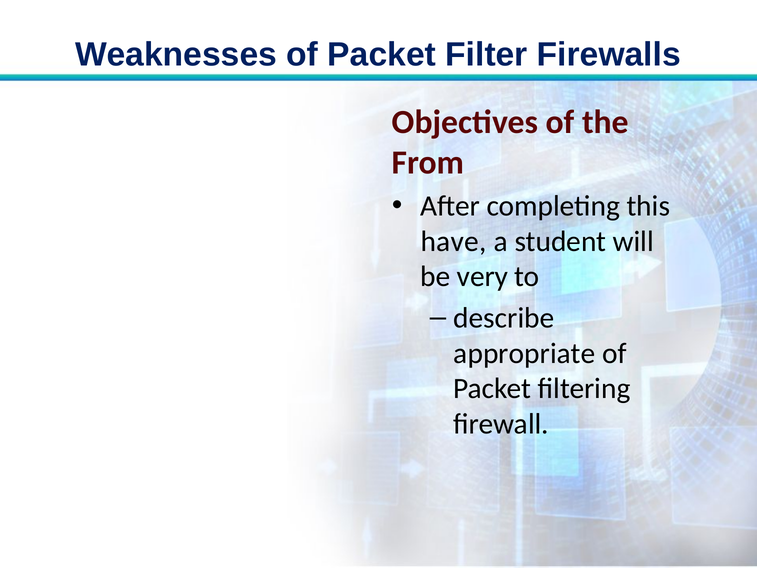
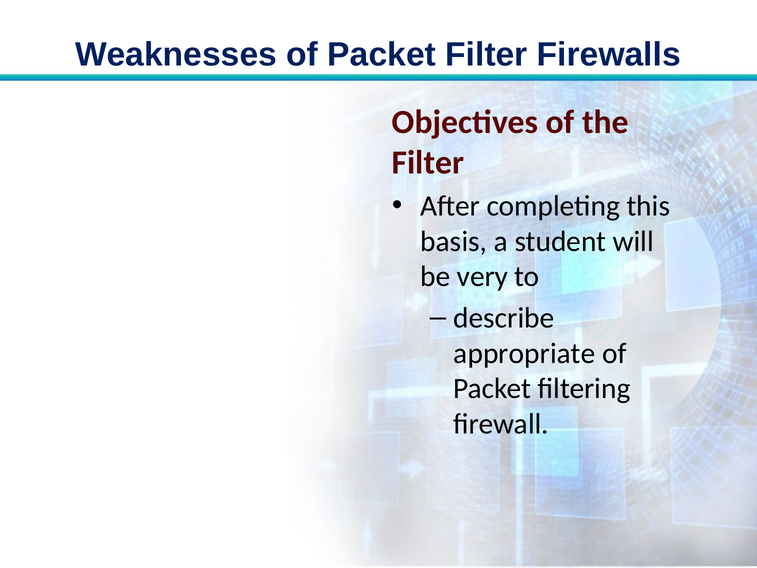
From at (428, 162): From -> Filter
have: have -> basis
